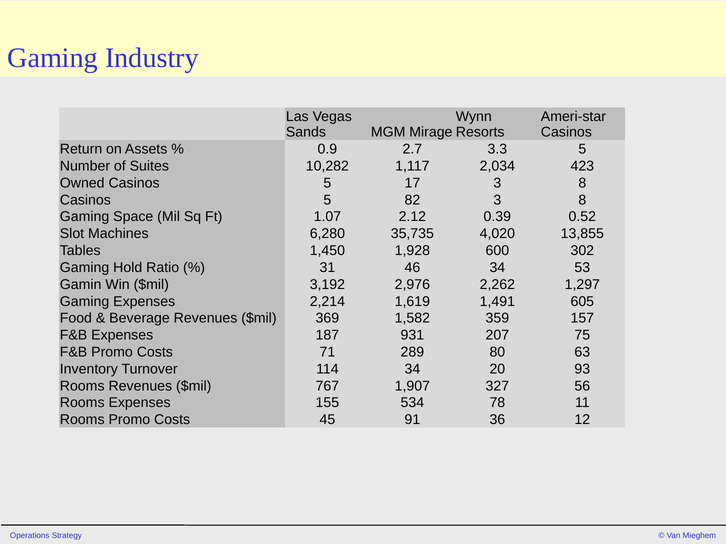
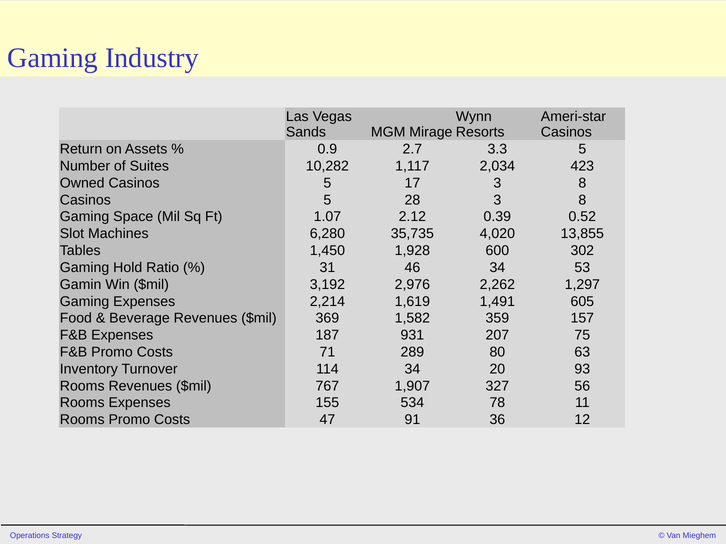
82: 82 -> 28
45: 45 -> 47
